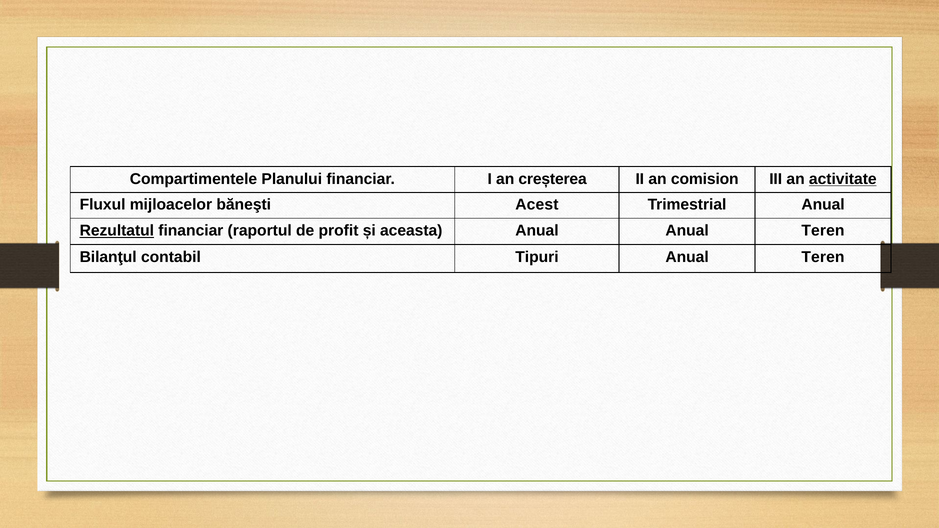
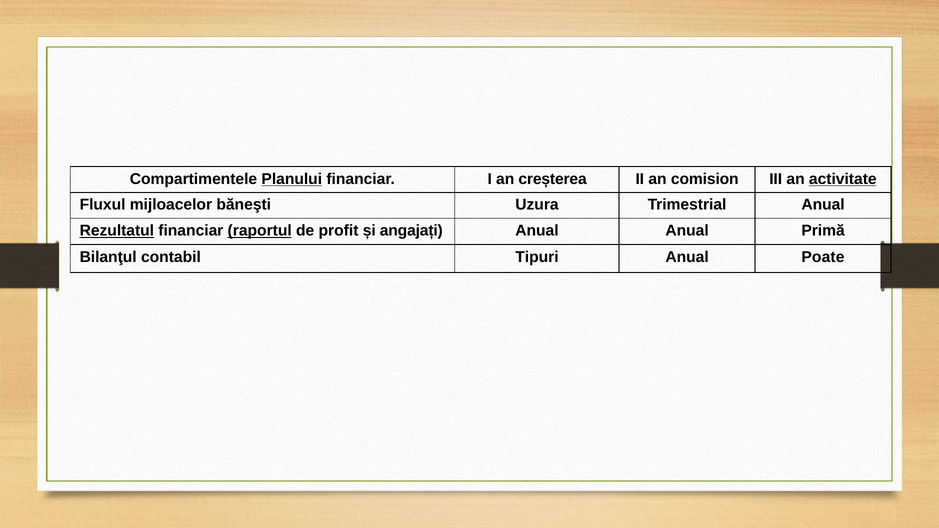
Planului underline: none -> present
Acest: Acest -> Uzura
raportul underline: none -> present
aceasta: aceasta -> angajați
Anual Anual Teren: Teren -> Primă
Teren at (823, 257): Teren -> Poate
